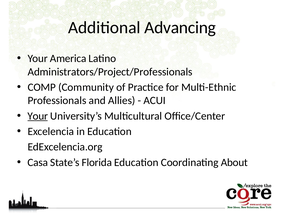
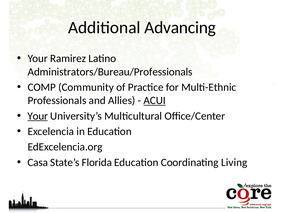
America: America -> Ramirez
Administrators/Project/Professionals: Administrators/Project/Professionals -> Administrators/Bureau/Professionals
ACUI underline: none -> present
About: About -> Living
